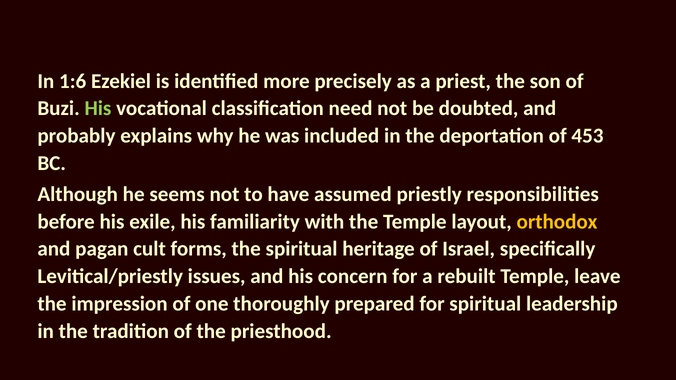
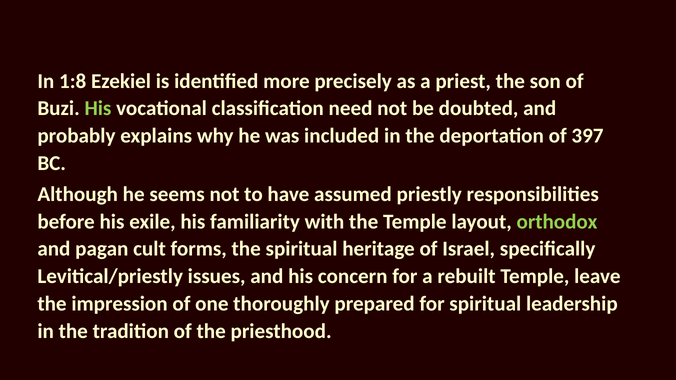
1:6: 1:6 -> 1:8
453: 453 -> 397
orthodox colour: yellow -> light green
